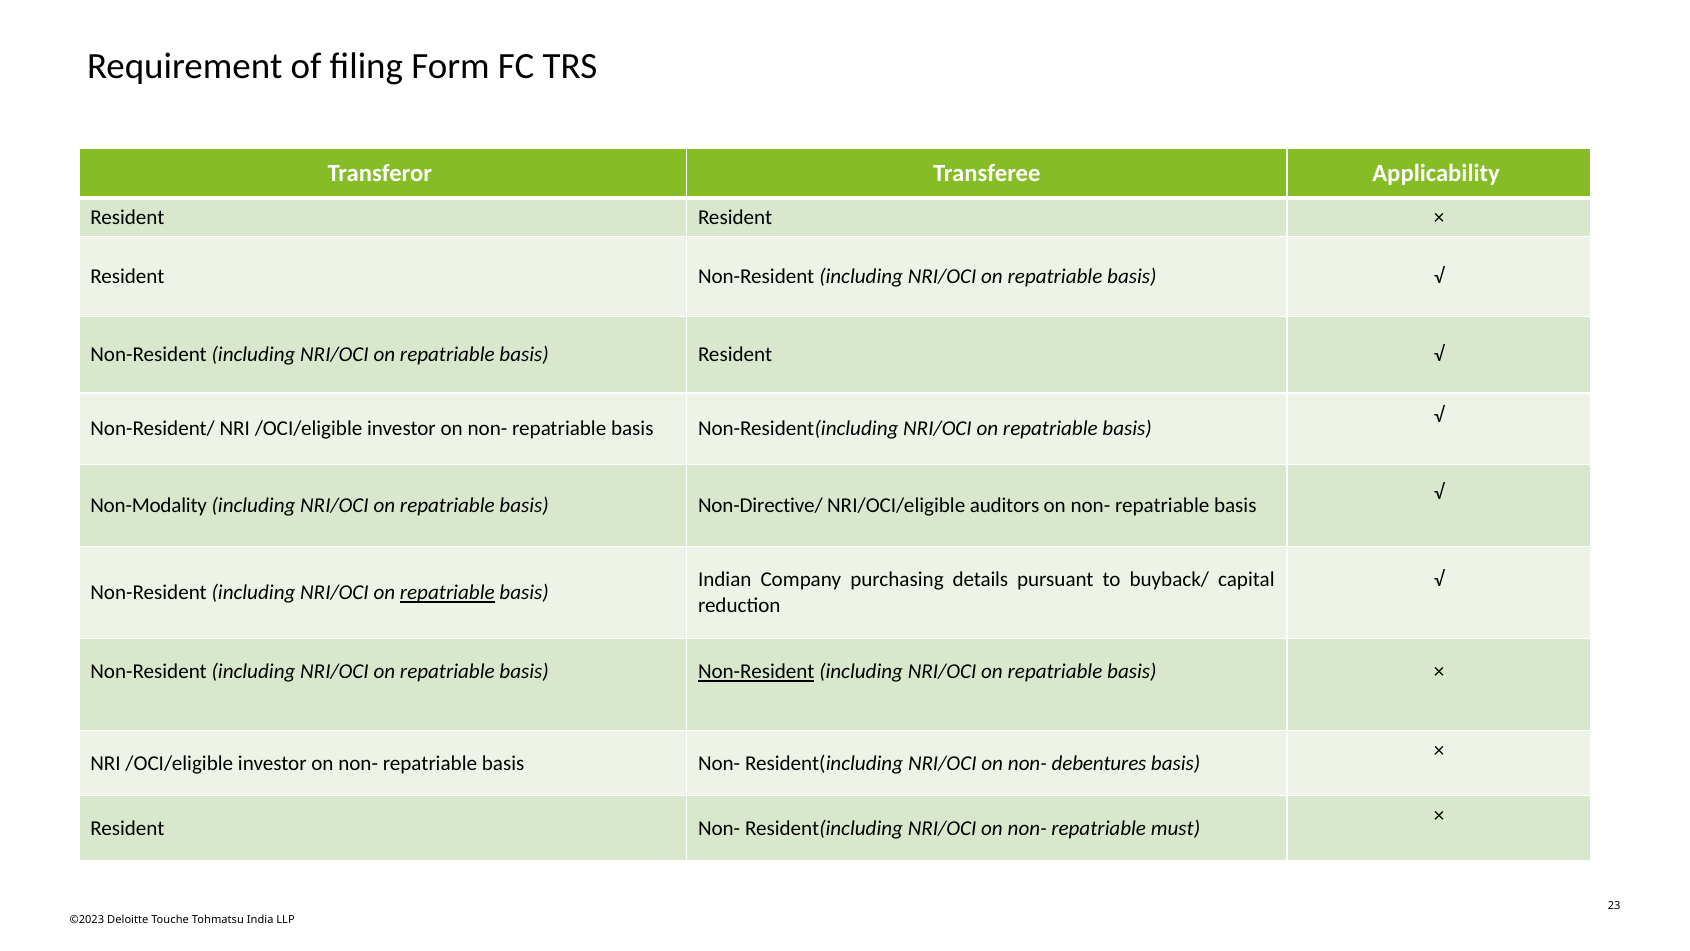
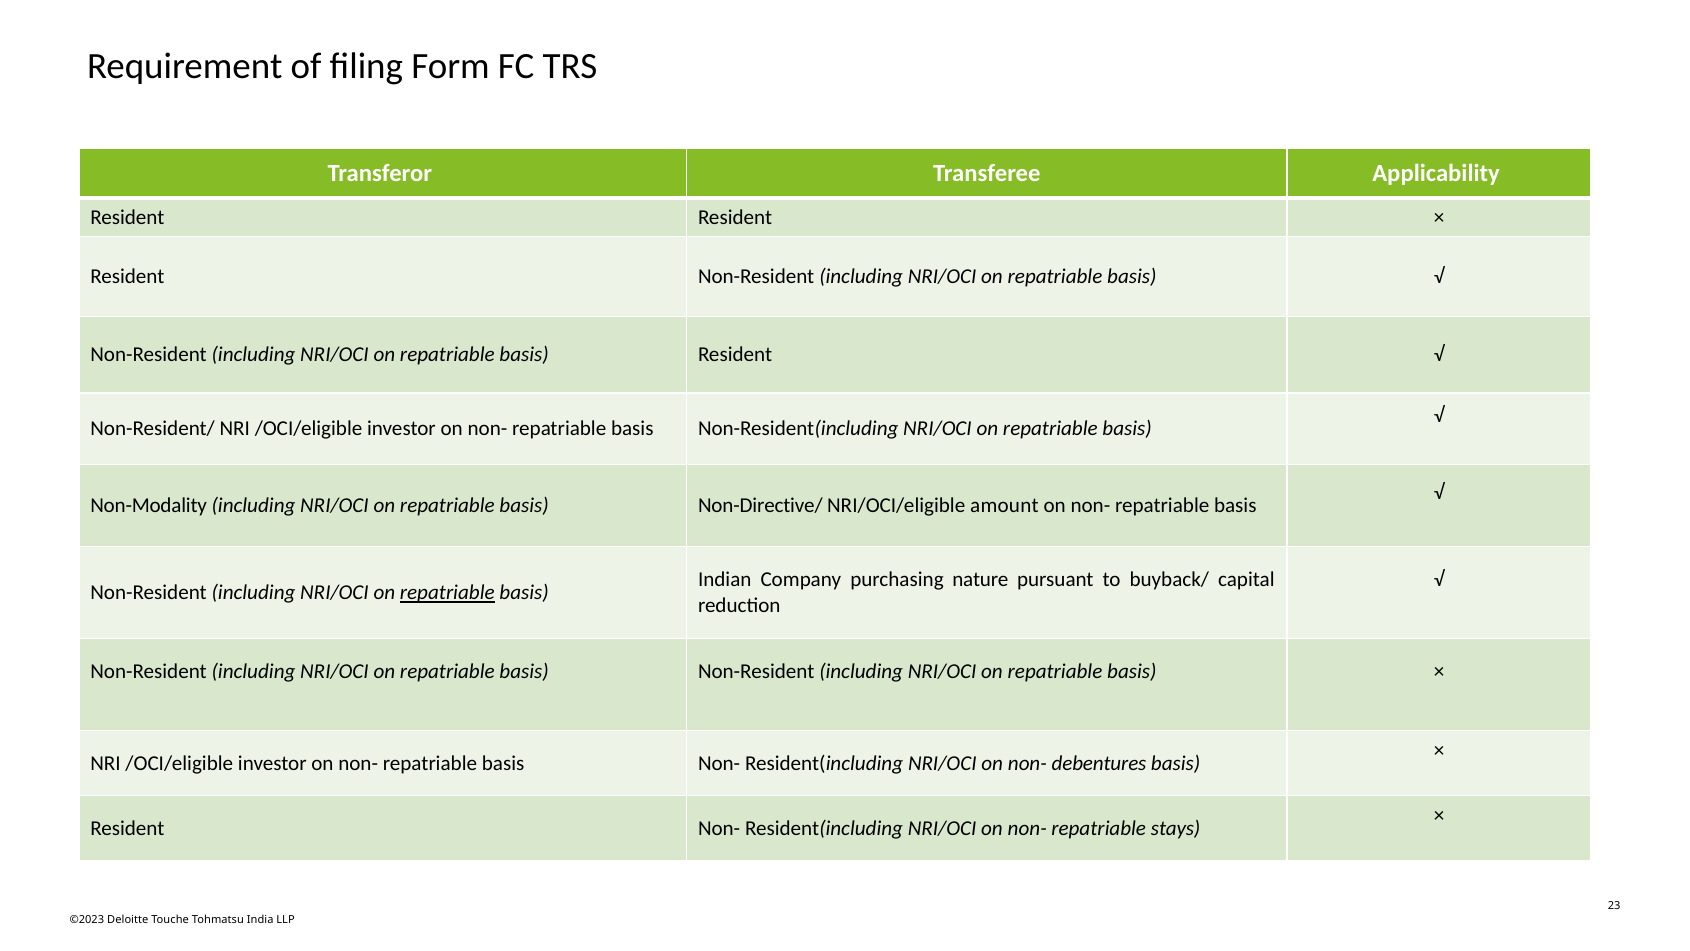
auditors: auditors -> amount
details: details -> nature
Non-Resident at (756, 672) underline: present -> none
must: must -> stays
